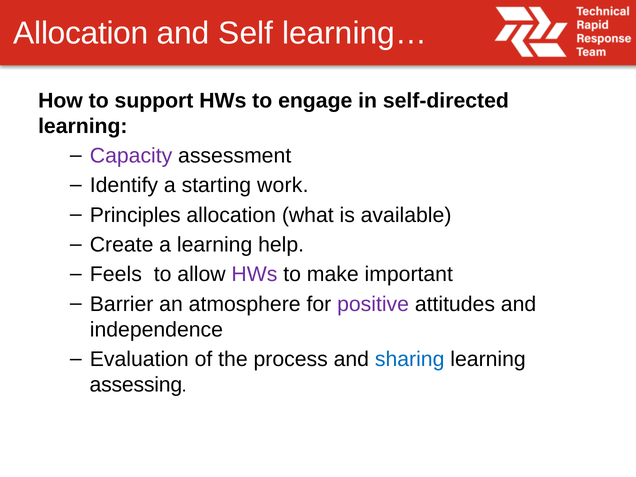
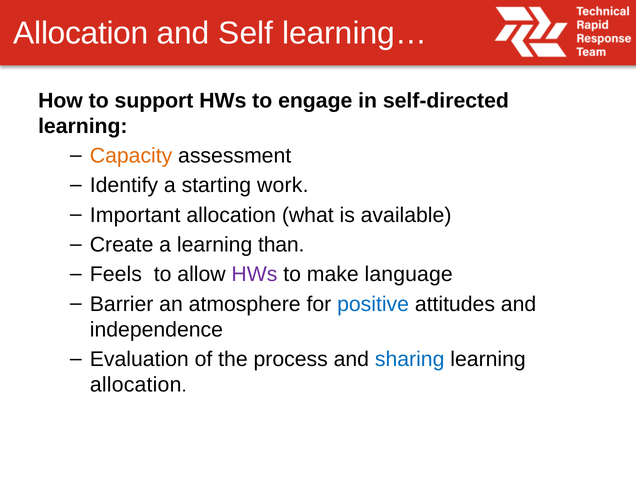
Capacity colour: purple -> orange
Principles: Principles -> Important
help: help -> than
important: important -> language
positive colour: purple -> blue
assessing at (136, 385): assessing -> allocation
